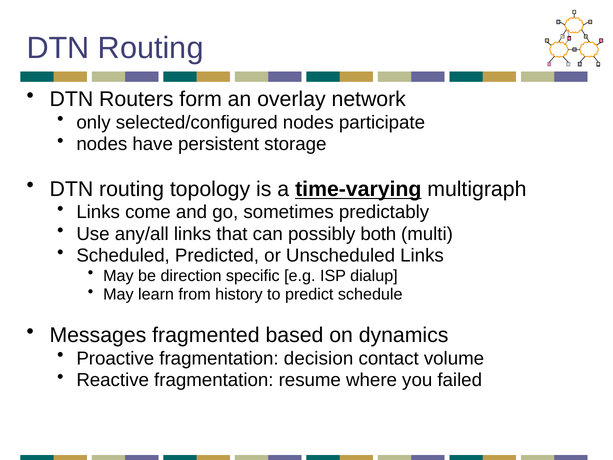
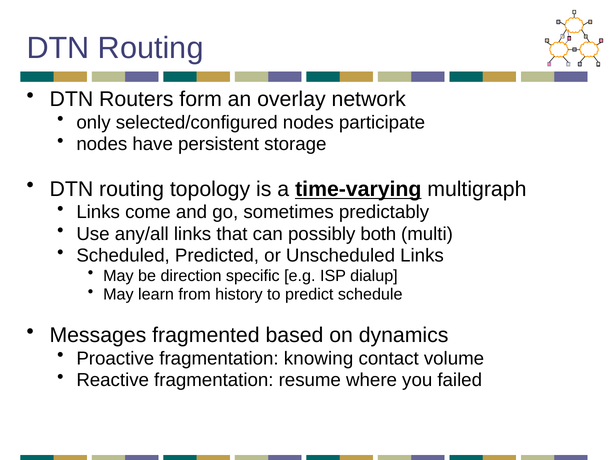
decision: decision -> knowing
